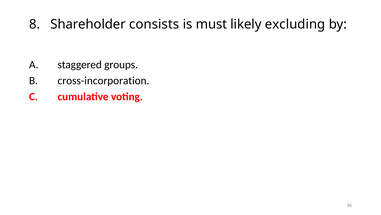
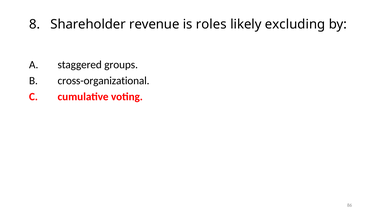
consists: consists -> revenue
must: must -> roles
cross-incorporation: cross-incorporation -> cross-organizational
